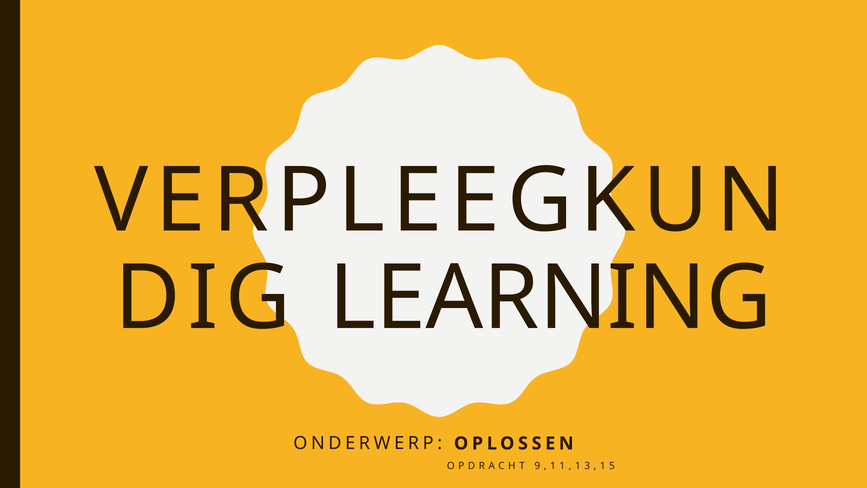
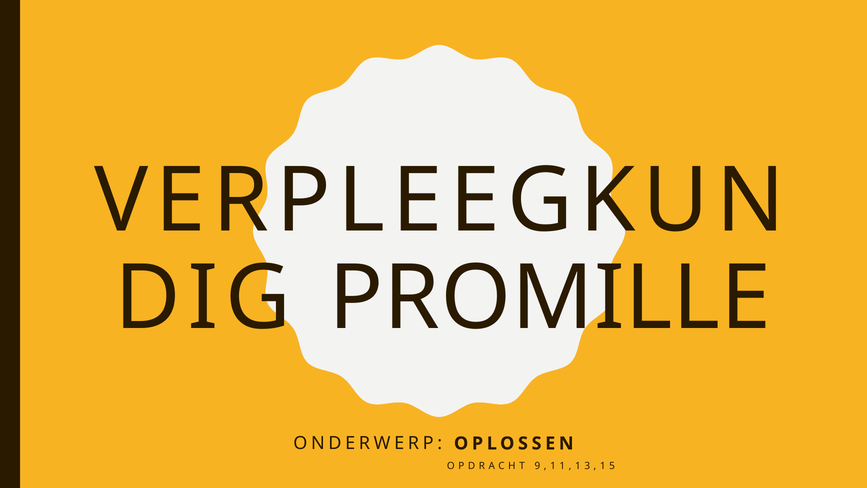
LEARNING: LEARNING -> PROMILLE
